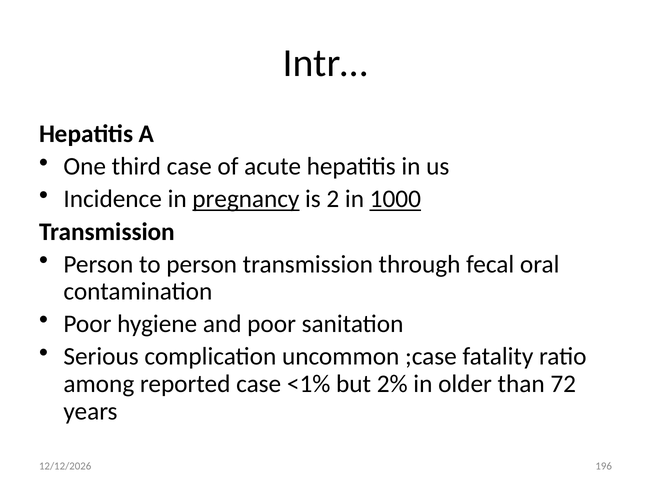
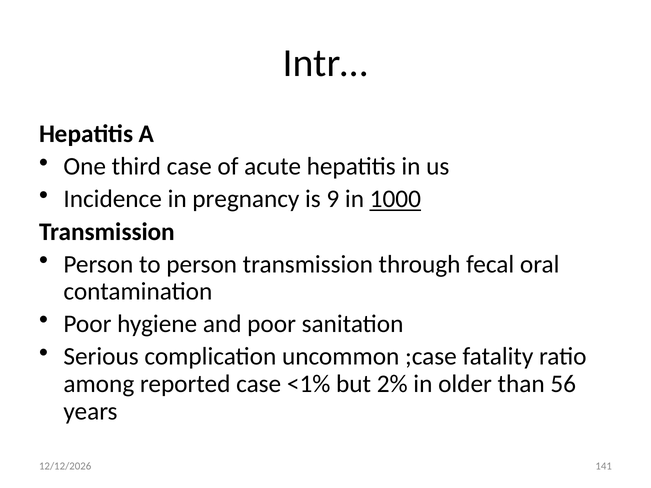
pregnancy underline: present -> none
2: 2 -> 9
72: 72 -> 56
196: 196 -> 141
